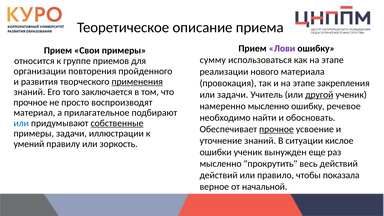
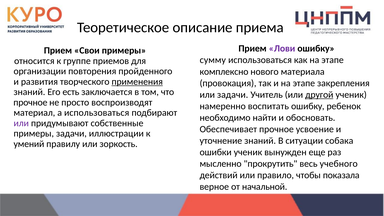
реализации: реализации -> комплексно
того: того -> есть
намеренно мысленно: мысленно -> воспитать
речевое: речевое -> ребенок
а прилагательное: прилагательное -> использоваться
или at (21, 123) colour: blue -> purple
собственные underline: present -> none
прочное at (276, 129) underline: present -> none
кислое: кислое -> собака
весь действий: действий -> учебного
